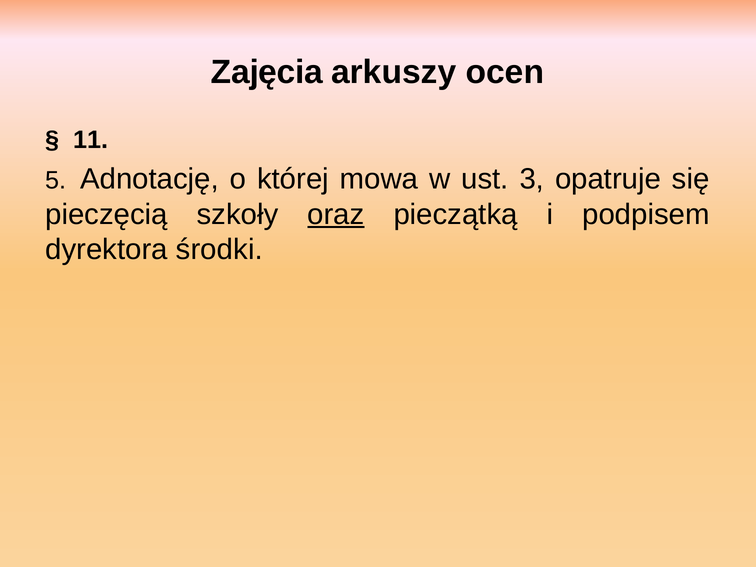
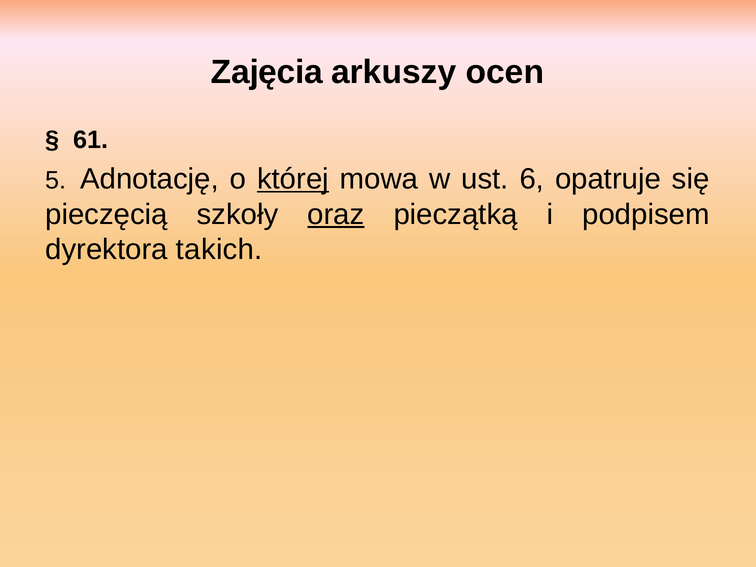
11: 11 -> 61
której underline: none -> present
3: 3 -> 6
środki: środki -> takich
